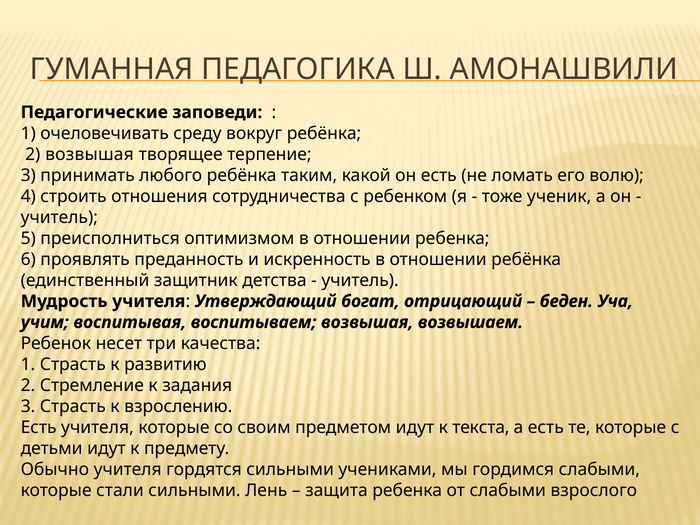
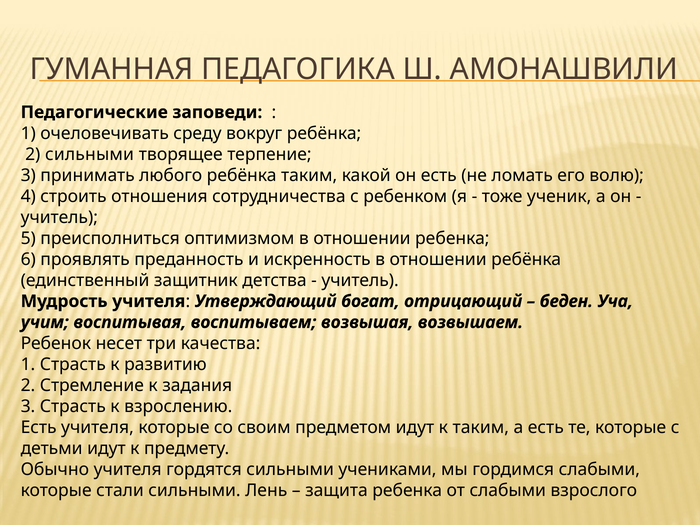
2 возвышая: возвышая -> сильными
к текста: текста -> таким
